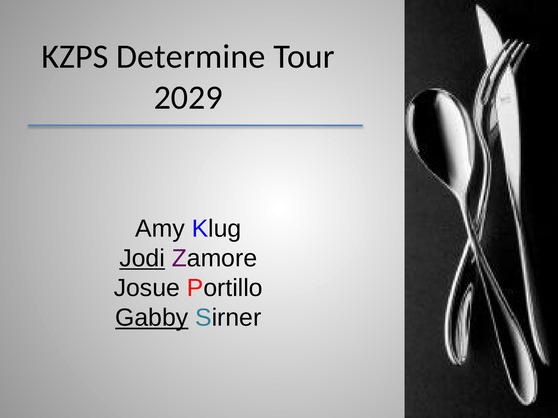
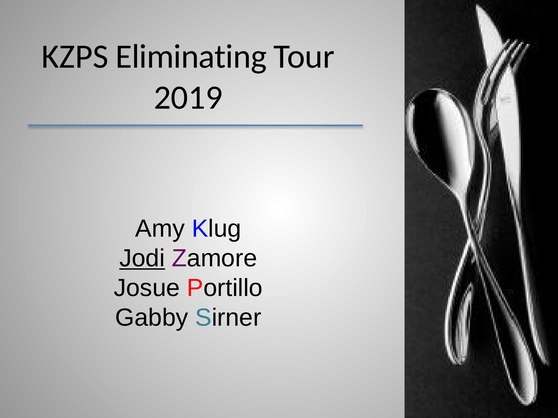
Determine: Determine -> Eliminating
2029: 2029 -> 2019
Gabby underline: present -> none
